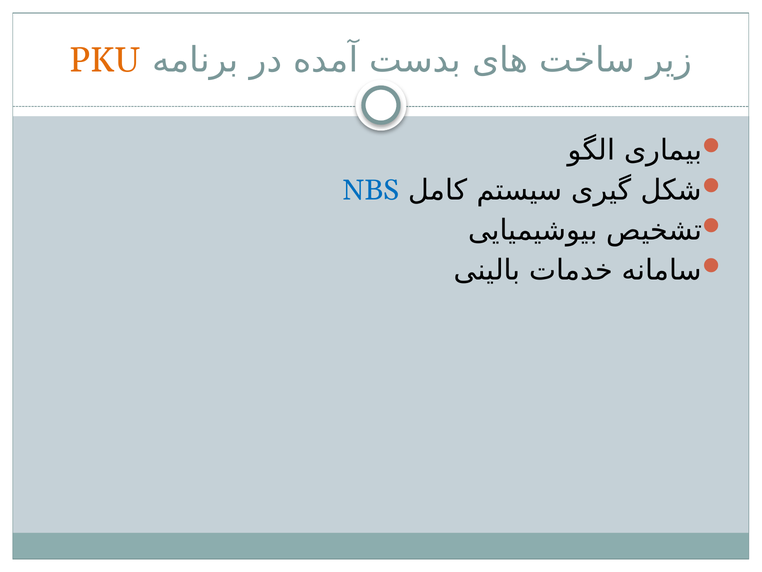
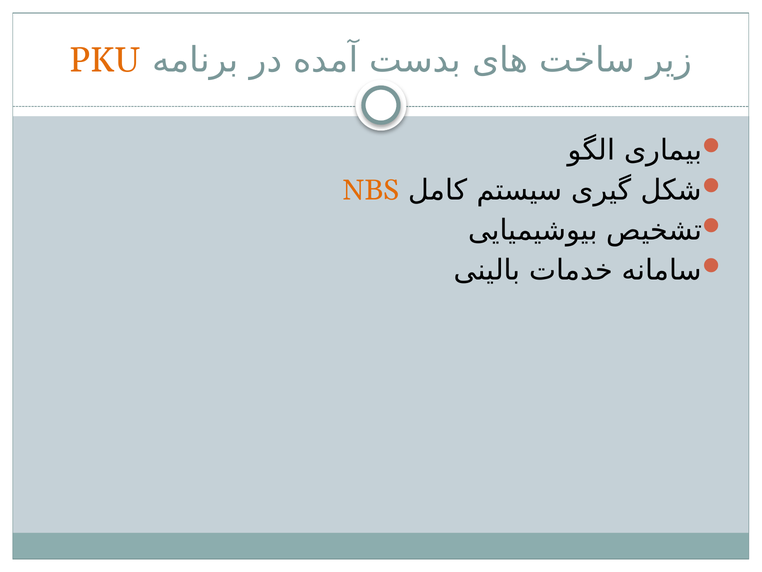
NBS colour: blue -> orange
